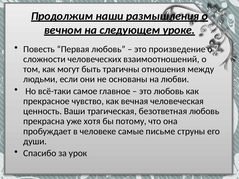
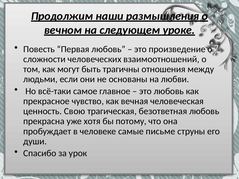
Ваши: Ваши -> Свою
